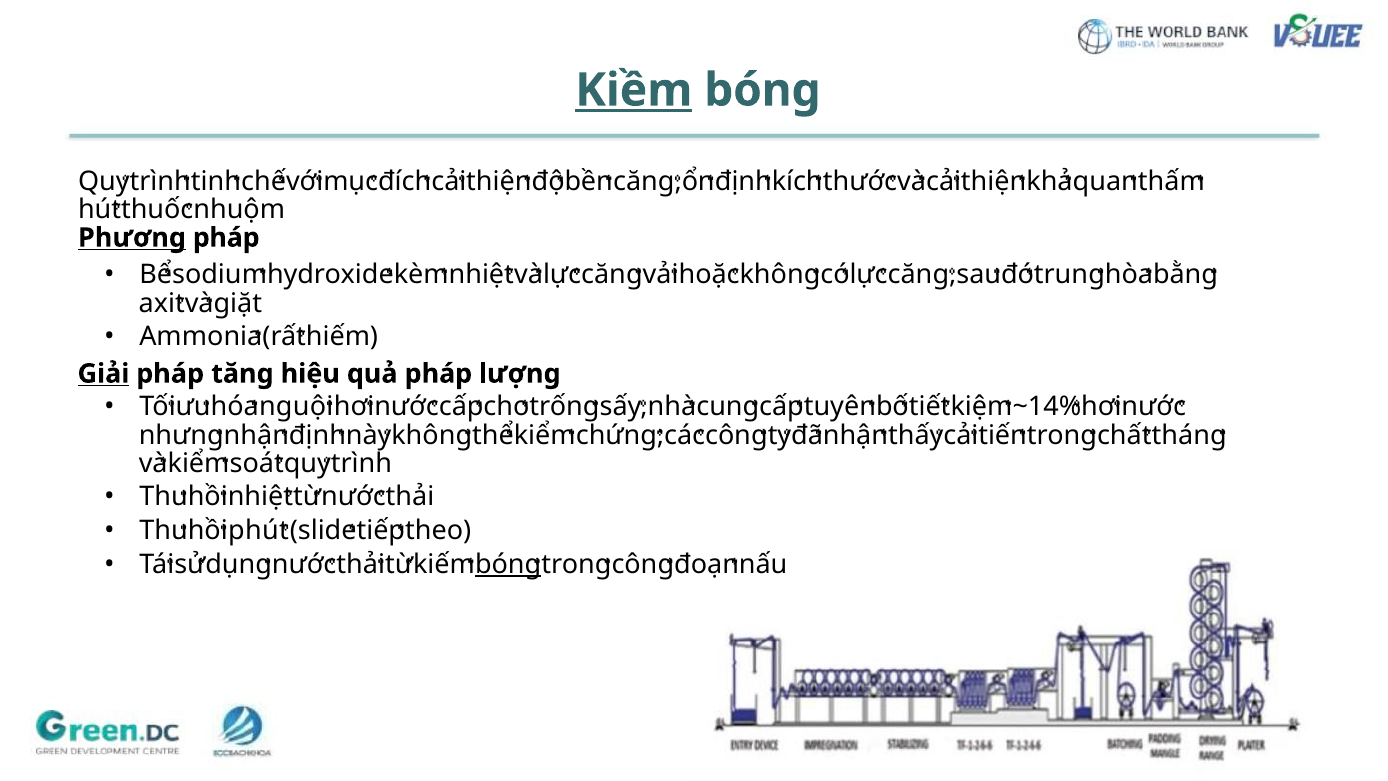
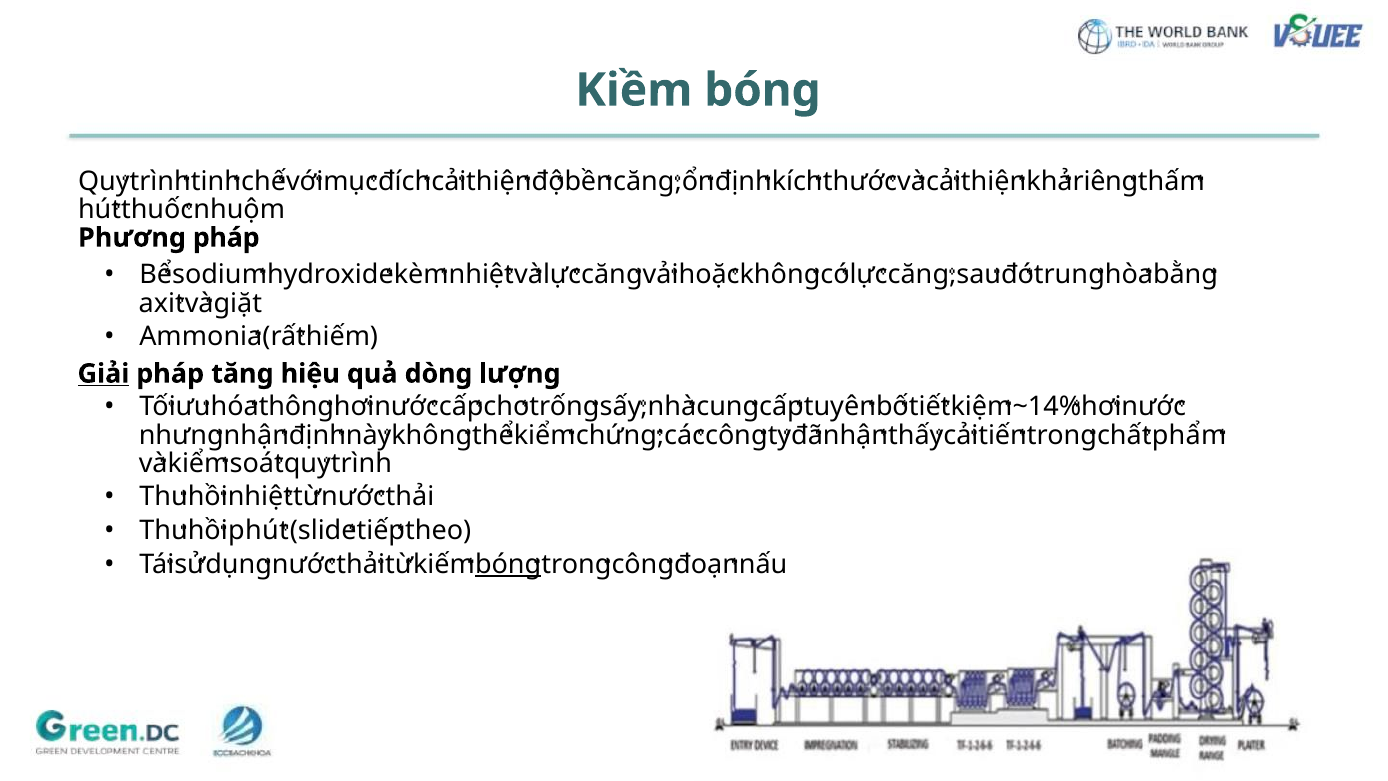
Kiềm underline: present -> none
quan: quan -> riêng
Phương underline: present -> none
quả pháp: pháp -> dòng
nguội: nguội -> thông
tháng: tháng -> phẩm
